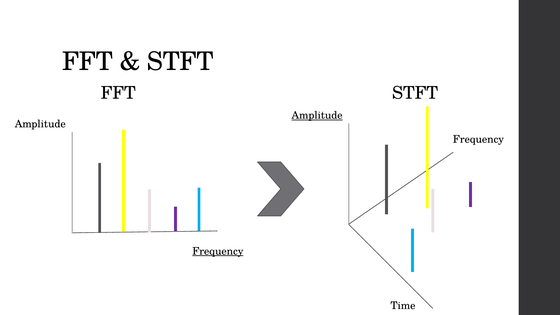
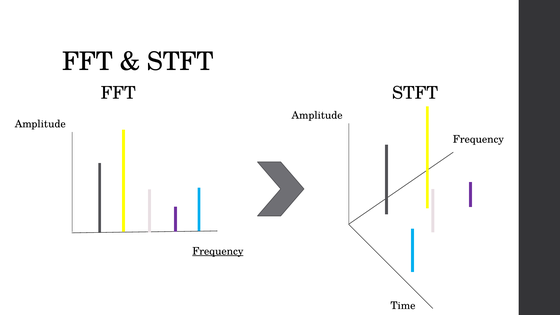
Amplitude at (317, 116) underline: present -> none
